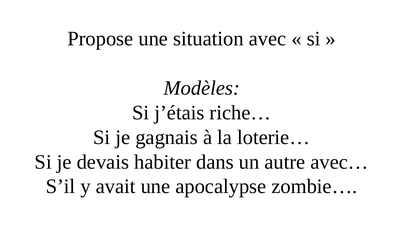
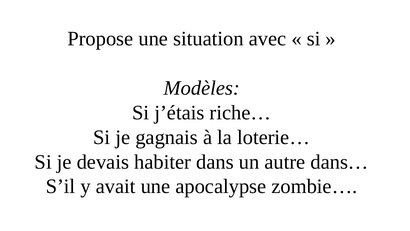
avec…: avec… -> dans…
